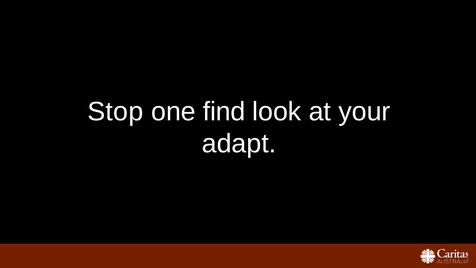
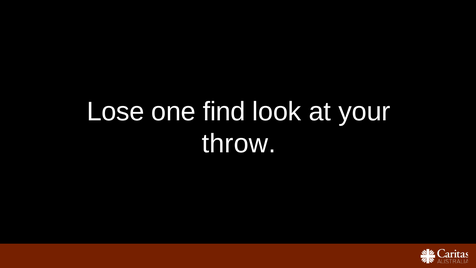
Stop: Stop -> Lose
adapt: adapt -> throw
